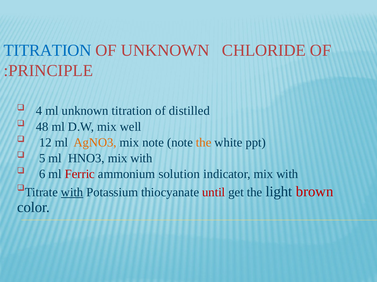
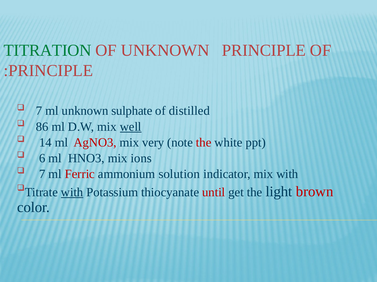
TITRATION at (48, 51) colour: blue -> green
UNKNOWN CHLORIDE: CHLORIDE -> PRINCIPLE
4 at (39, 111): 4 -> 7
unknown titration: titration -> sulphate
48: 48 -> 86
well underline: none -> present
12: 12 -> 14
AgNO3 colour: orange -> red
mix note: note -> very
the at (204, 143) colour: orange -> red
5: 5 -> 6
HNO3 mix with: with -> ions
6 at (42, 174): 6 -> 7
